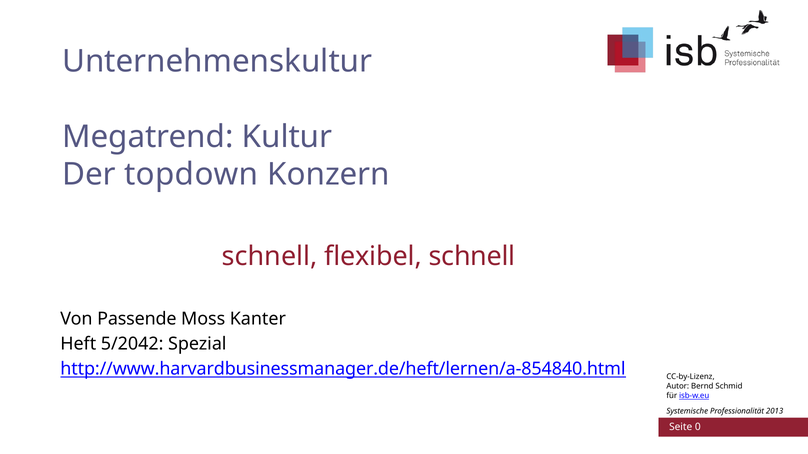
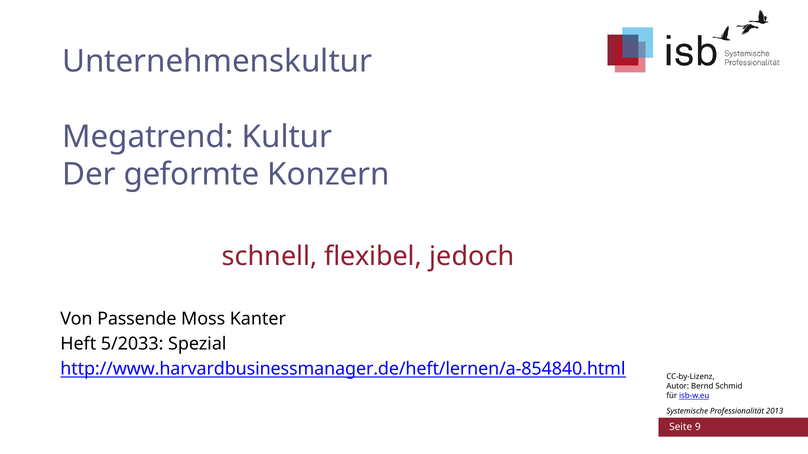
topdown: topdown -> geformte
flexibel schnell: schnell -> jedoch
5/2042: 5/2042 -> 5/2033
0: 0 -> 9
